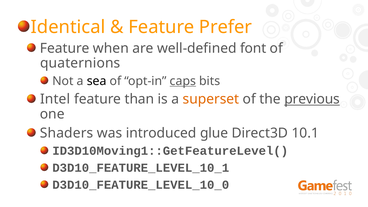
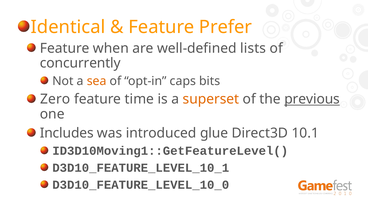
font: font -> lists
quaternions: quaternions -> concurrently
sea colour: black -> orange
caps underline: present -> none
Intel: Intel -> Zero
than: than -> time
Shaders: Shaders -> Includes
